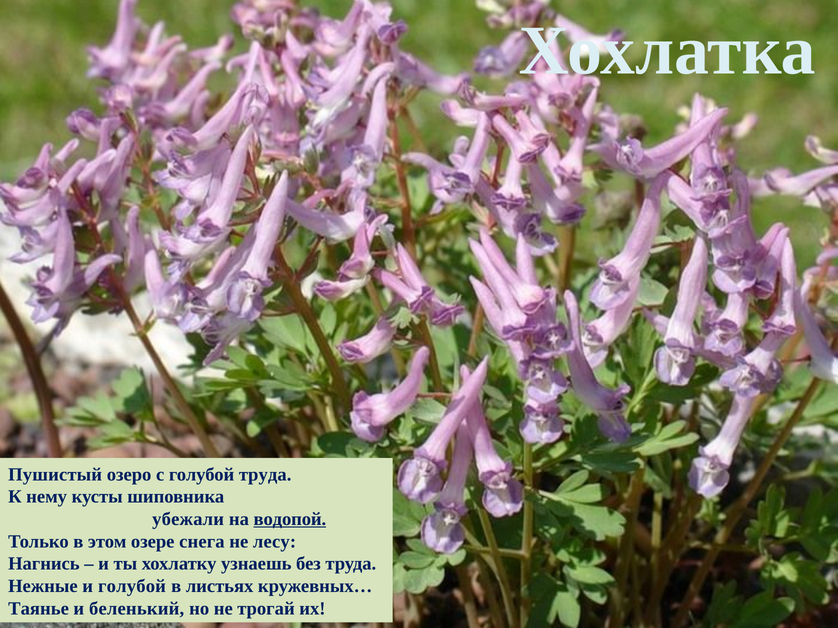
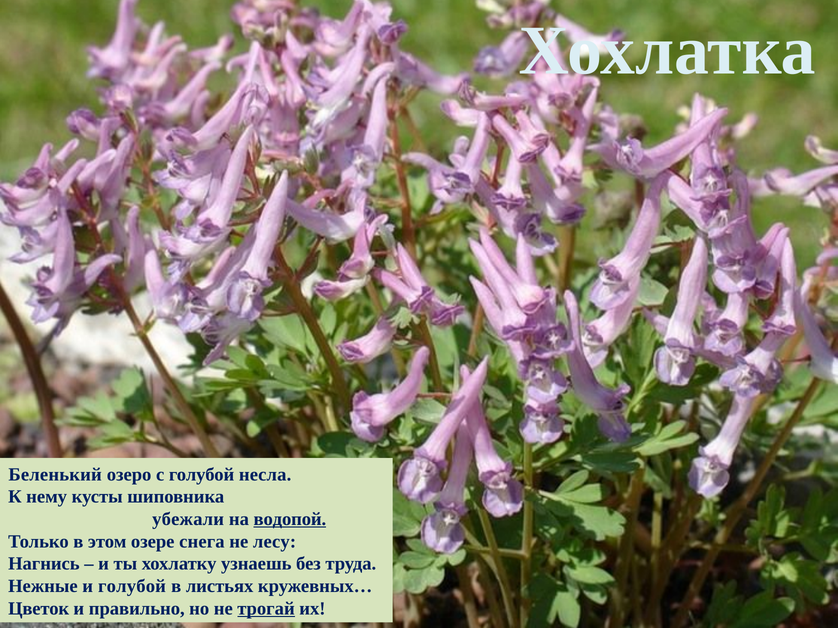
Пушистый: Пушистый -> Беленький
голубой труда: труда -> несла
Таянье: Таянье -> Цветок
беленький: беленький -> правильно
трогай underline: none -> present
